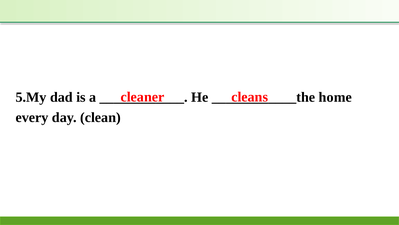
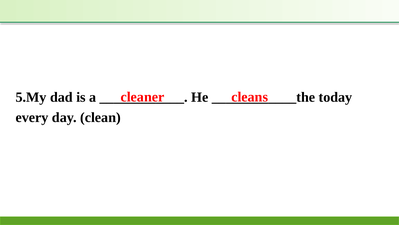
home: home -> today
